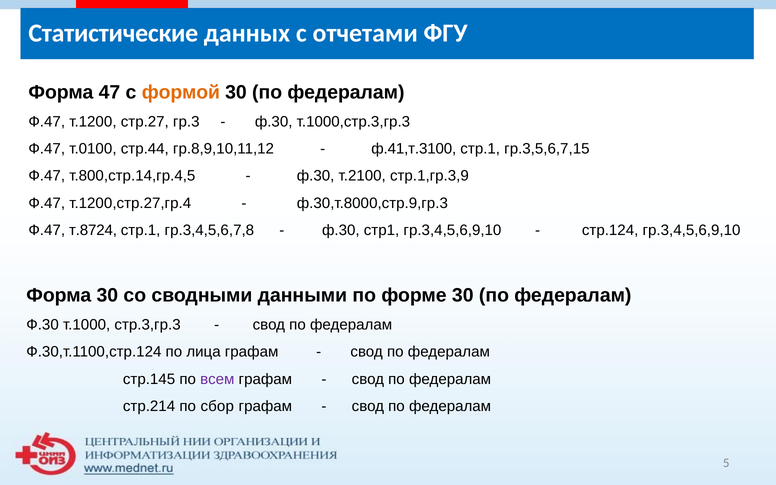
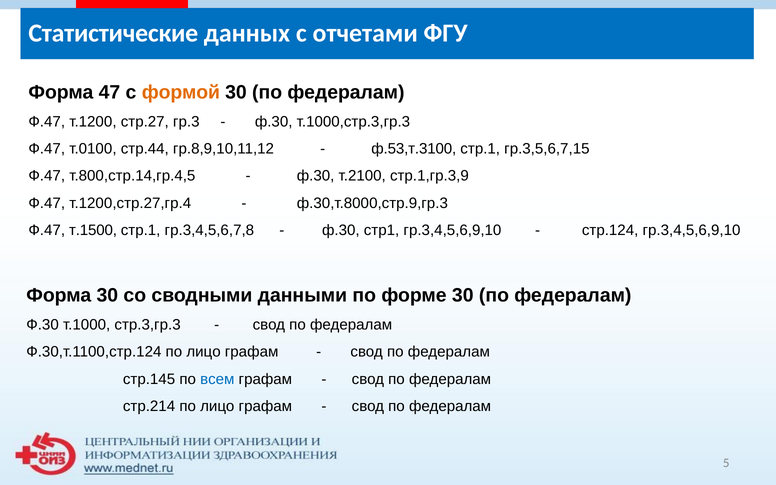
ф.41,т.3100: ф.41,т.3100 -> ф.53,т.3100
т.8724: т.8724 -> т.1500
Ф.30,т.1100,стр.124 по лица: лица -> лицо
всем colour: purple -> blue
стр.214 по сбор: сбор -> лицо
